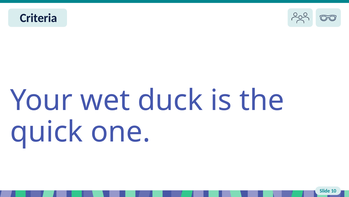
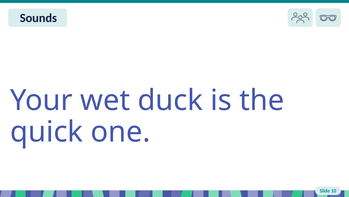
Criteria: Criteria -> Sounds
